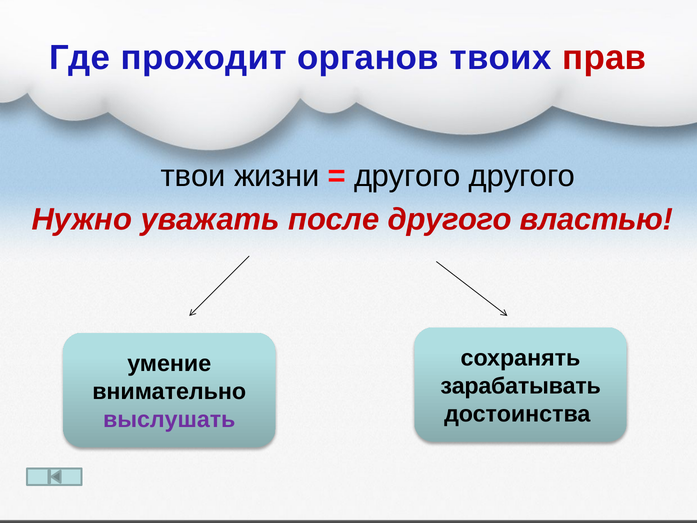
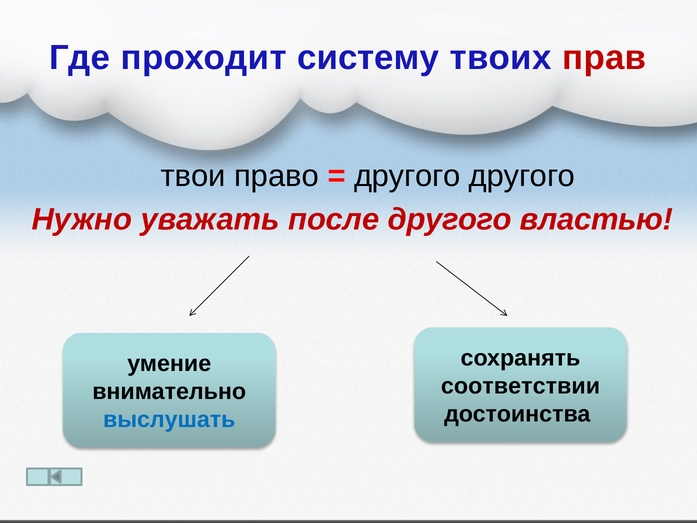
органов: органов -> систему
жизни: жизни -> право
зарабатывать: зарабатывать -> соответствии
выслушать colour: purple -> blue
